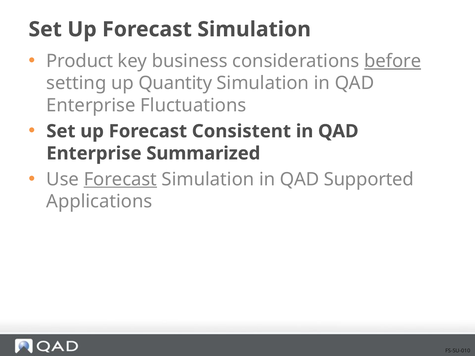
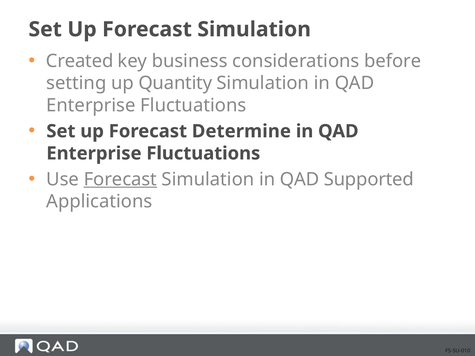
Product: Product -> Created
before underline: present -> none
Consistent: Consistent -> Determine
Summarized at (203, 153): Summarized -> Fluctuations
